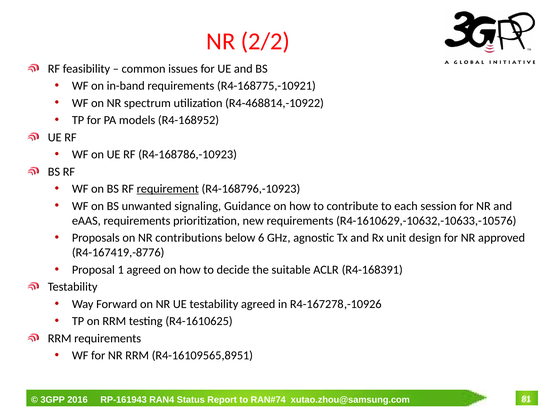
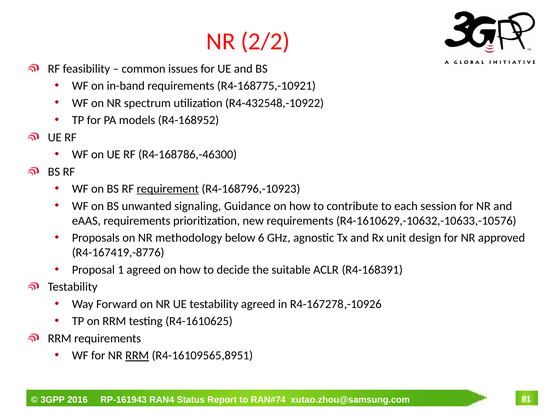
R4-468814,-10922: R4-468814,-10922 -> R4-432548,-10922
R4-168786,-10923: R4-168786,-10923 -> R4-168786,-46300
contributions: contributions -> methodology
RRM at (137, 355) underline: none -> present
